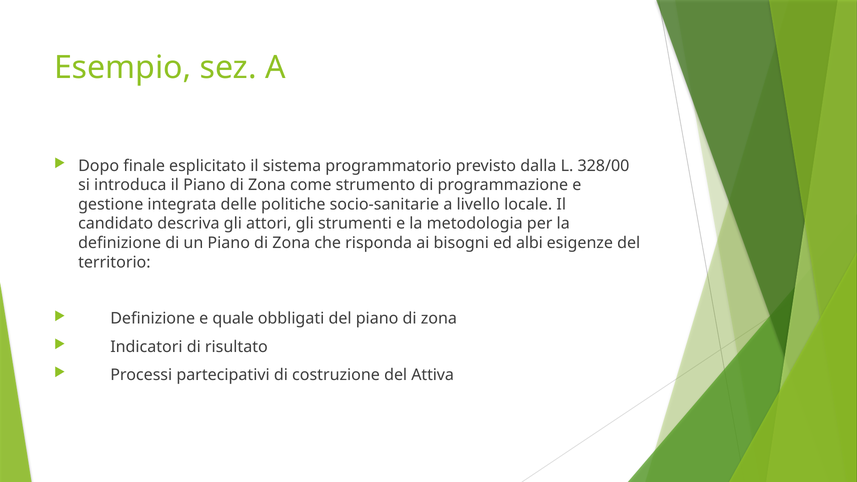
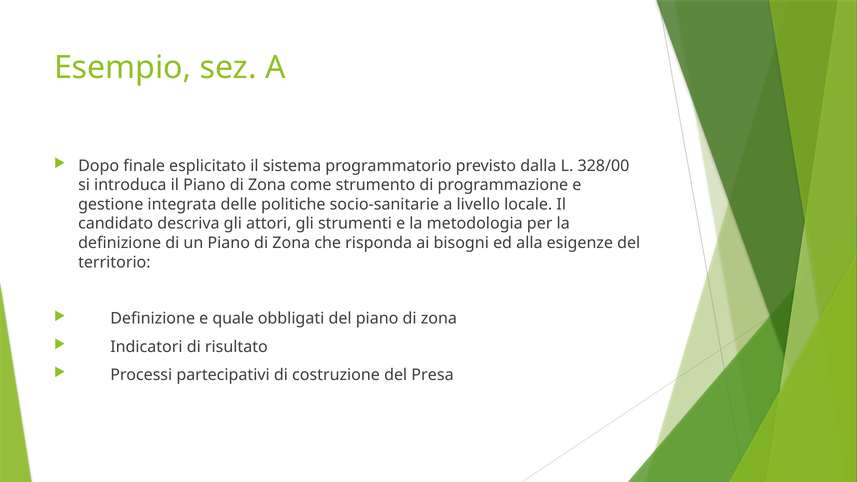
albi: albi -> alla
Attiva: Attiva -> Presa
